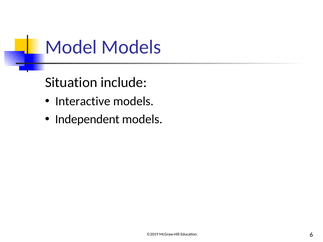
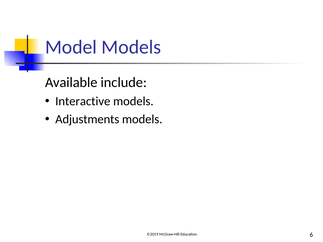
Situation: Situation -> Available
Independent: Independent -> Adjustments
